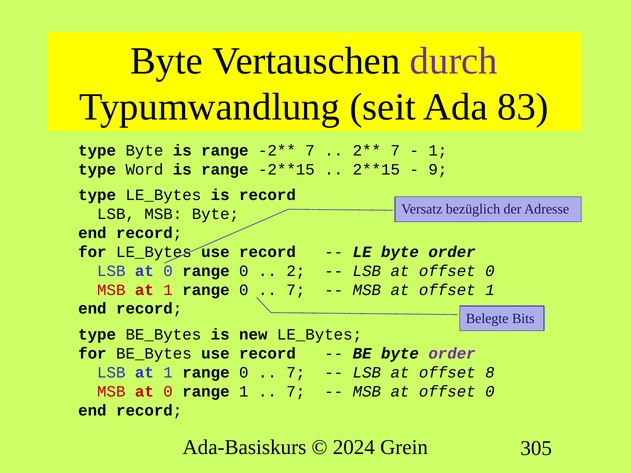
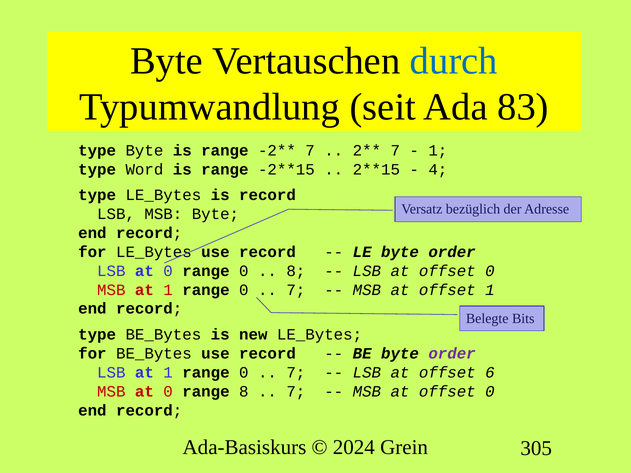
durch colour: purple -> blue
9: 9 -> 4
2 at (296, 271): 2 -> 8
8: 8 -> 6
range 1: 1 -> 8
